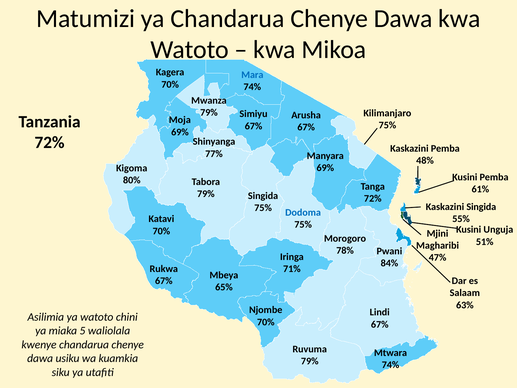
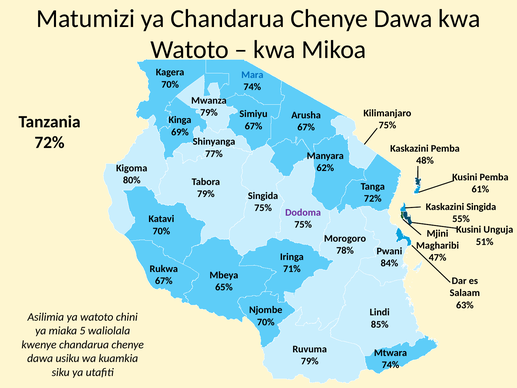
Moja: Moja -> Kinga
69% at (325, 168): 69% -> 62%
Dodoma colour: blue -> purple
67% at (380, 324): 67% -> 85%
